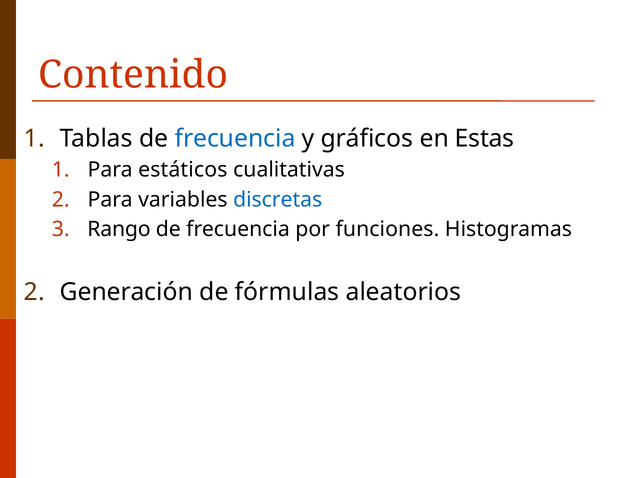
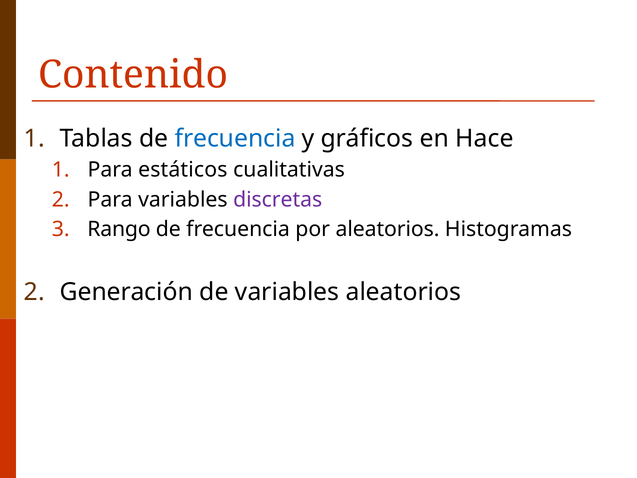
Estas: Estas -> Hace
discretas colour: blue -> purple
por funciones: funciones -> aleatorios
de fórmulas: fórmulas -> variables
